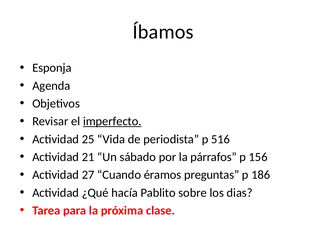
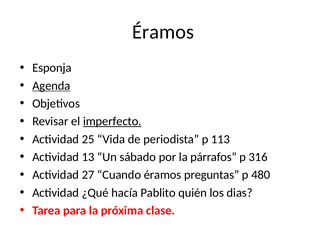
Íbamos at (163, 32): Íbamos -> Éramos
Agenda underline: none -> present
516: 516 -> 113
21: 21 -> 13
156: 156 -> 316
186: 186 -> 480
sobre: sobre -> quién
